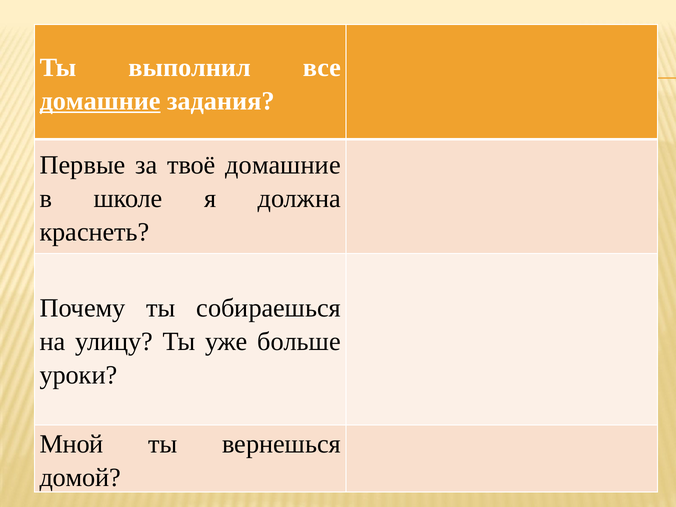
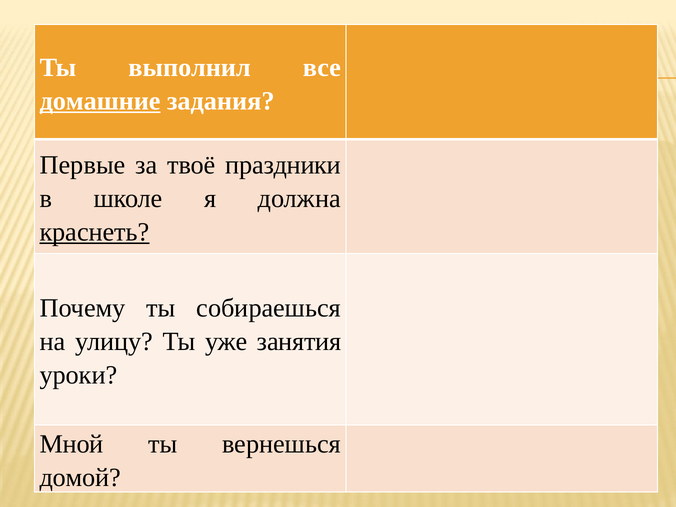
твоё домашние: домашние -> праздники
краснеть underline: none -> present
больше: больше -> занятия
